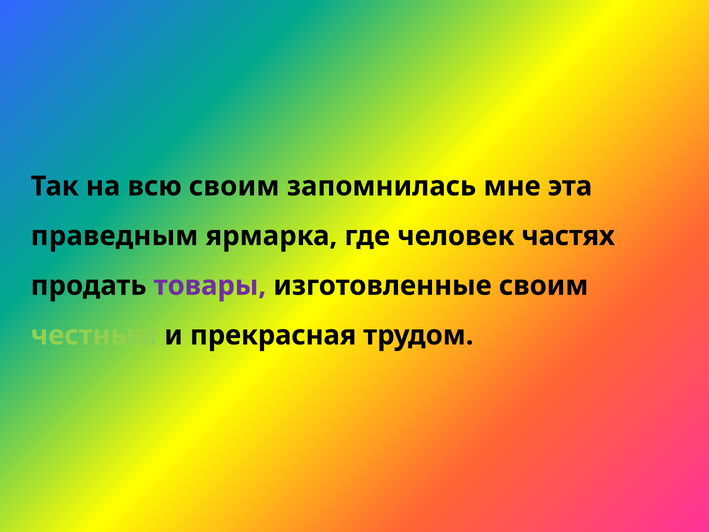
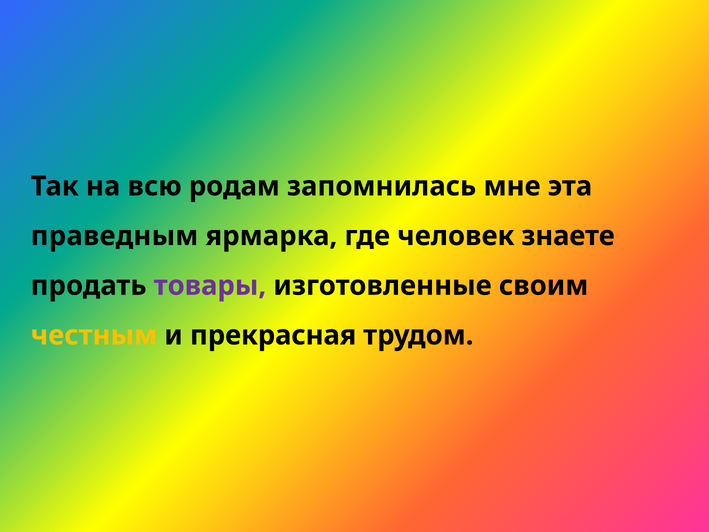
всю своим: своим -> родам
частях: частях -> знаете
честным colour: light green -> yellow
